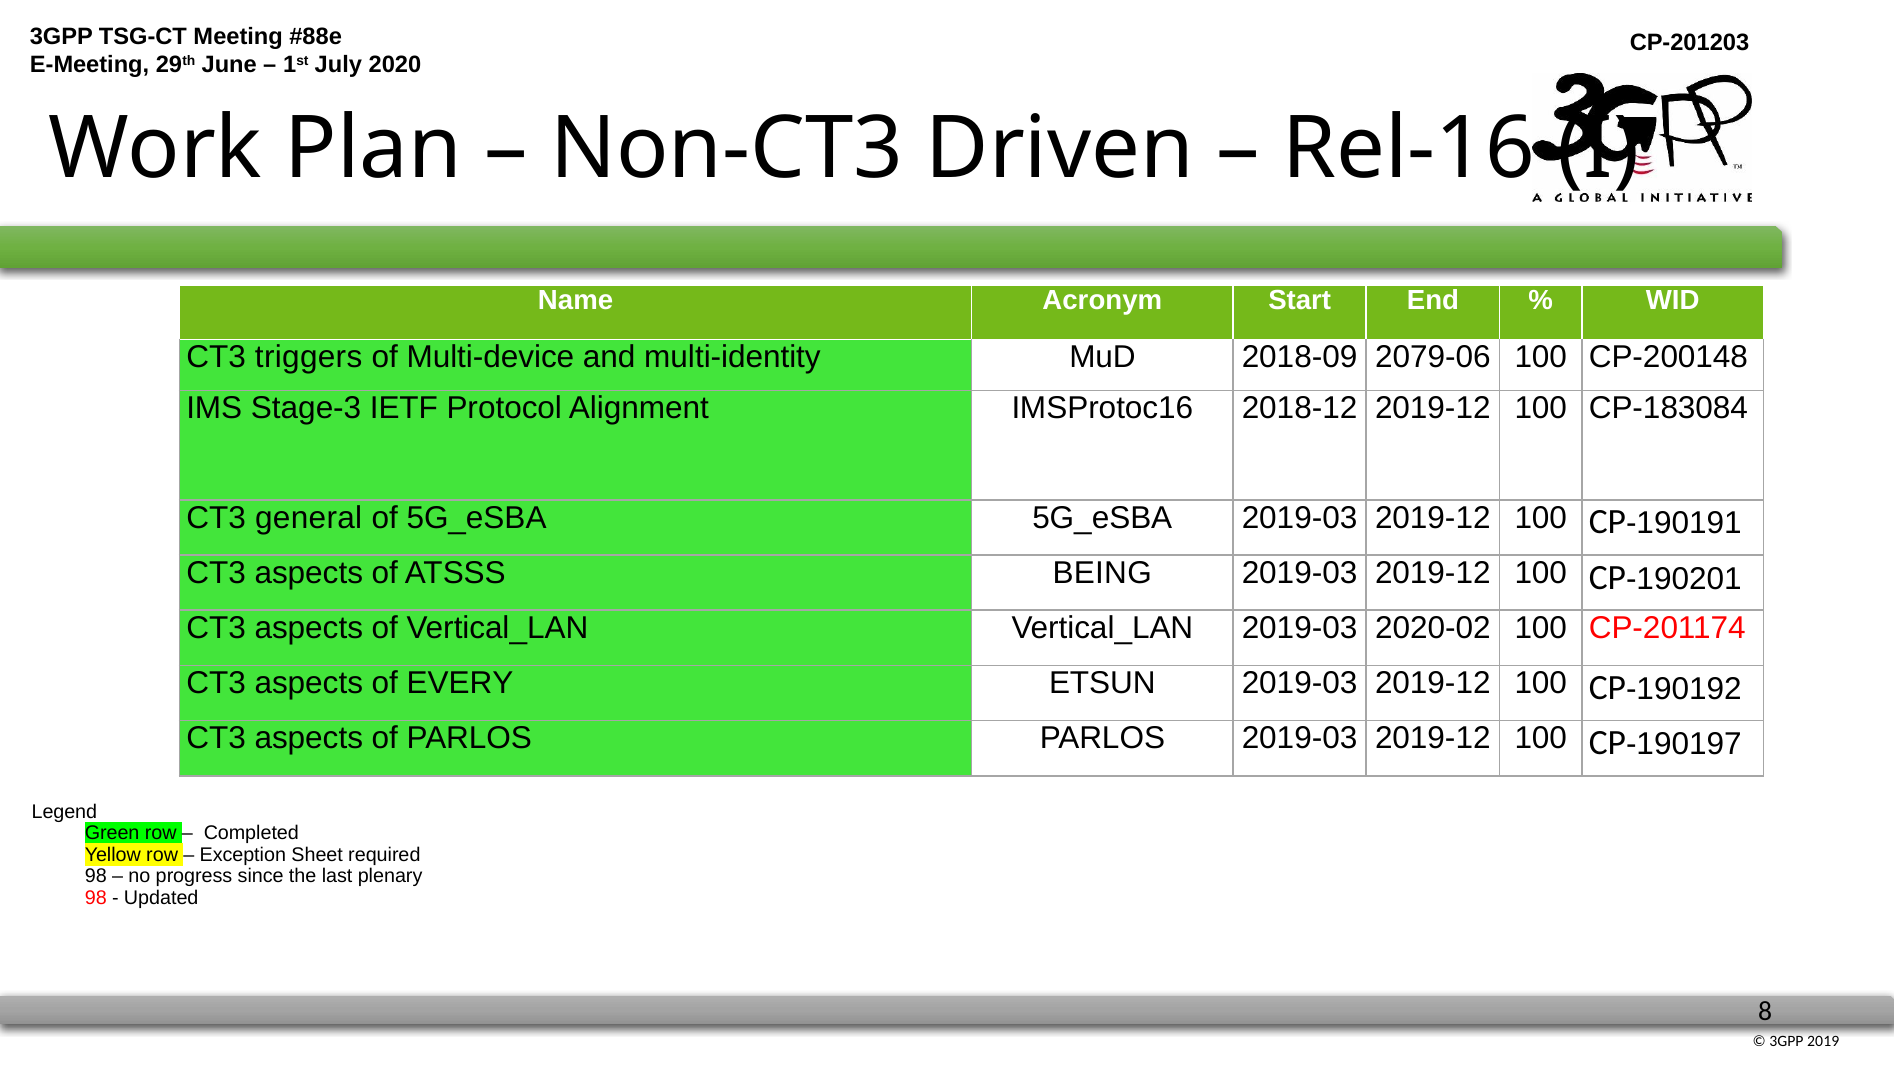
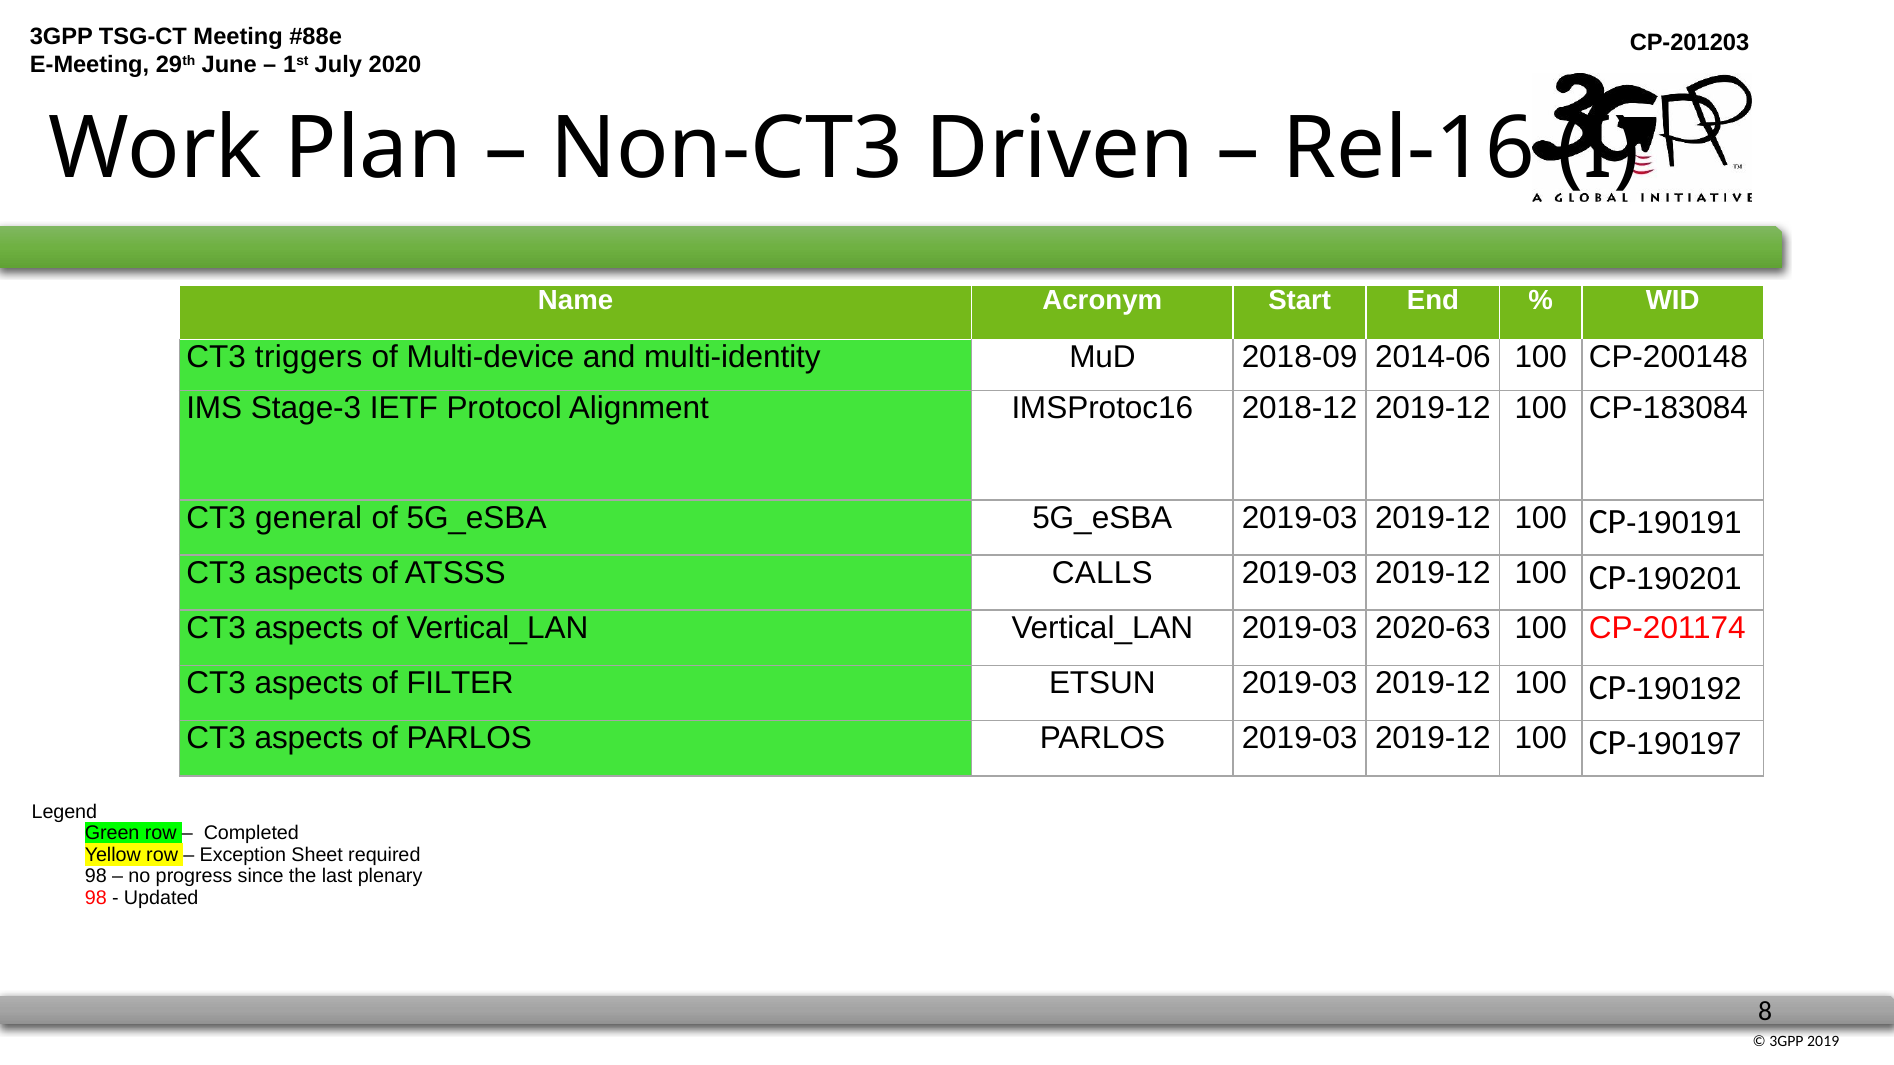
2079-06: 2079-06 -> 2014-06
BEING: BEING -> CALLS
2020-02: 2020-02 -> 2020-63
EVERY: EVERY -> FILTER
